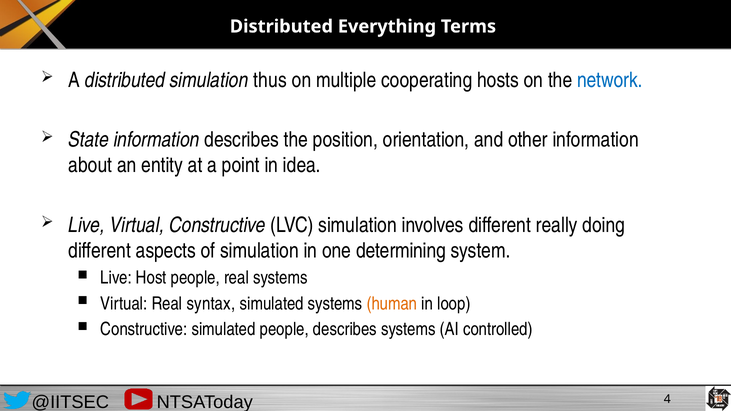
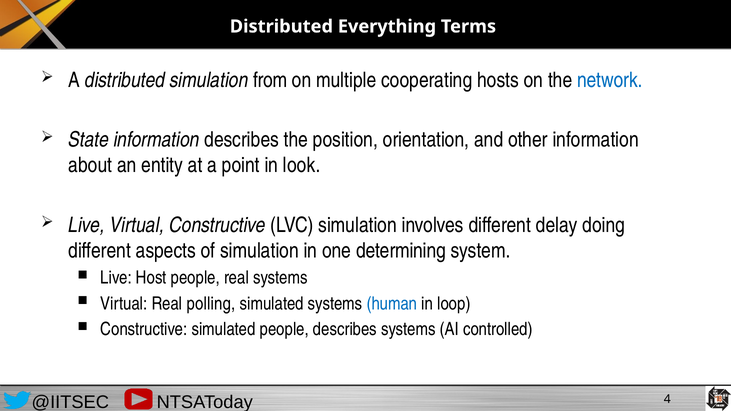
thus: thus -> from
idea: idea -> look
really: really -> delay
syntax: syntax -> polling
human colour: orange -> blue
